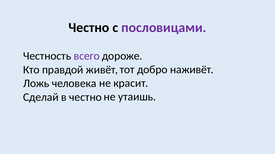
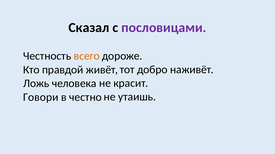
Честно at (89, 28): Честно -> Сказал
всего colour: purple -> orange
Сделай: Сделай -> Говори
